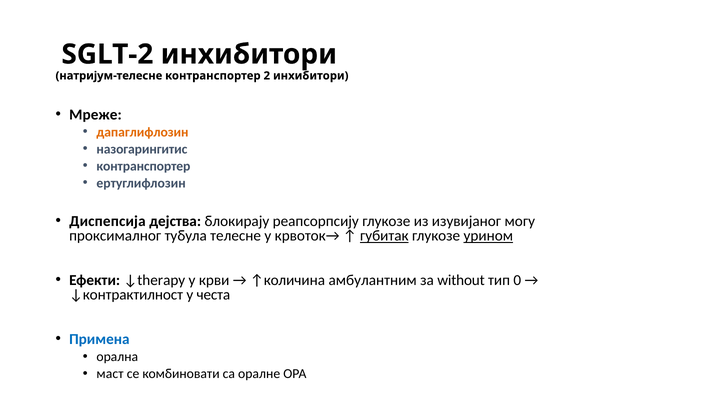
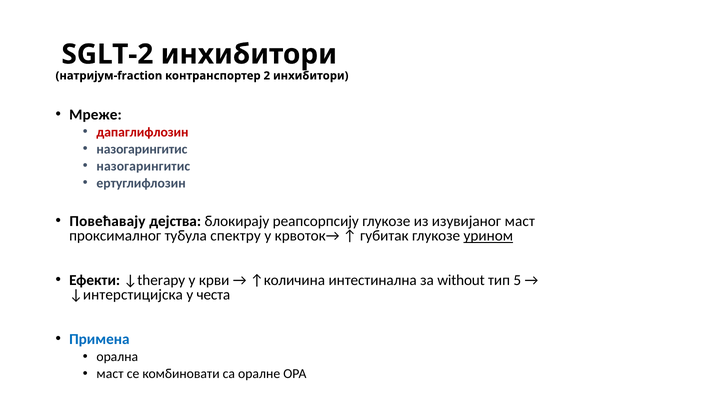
натријум-телесне: натријум-телесне -> натријум-fraction
дапаглифлозин colour: orange -> red
контранспортер at (143, 166): контранспортер -> назогарингитис
Диспепсија: Диспепсија -> Повећавају
изувијаног могу: могу -> маст
телесне: телесне -> спектру
губитак underline: present -> none
амбулантним: амбулантним -> интестинална
0: 0 -> 5
↓контрактилност: ↓контрактилност -> ↓интерстицијска
